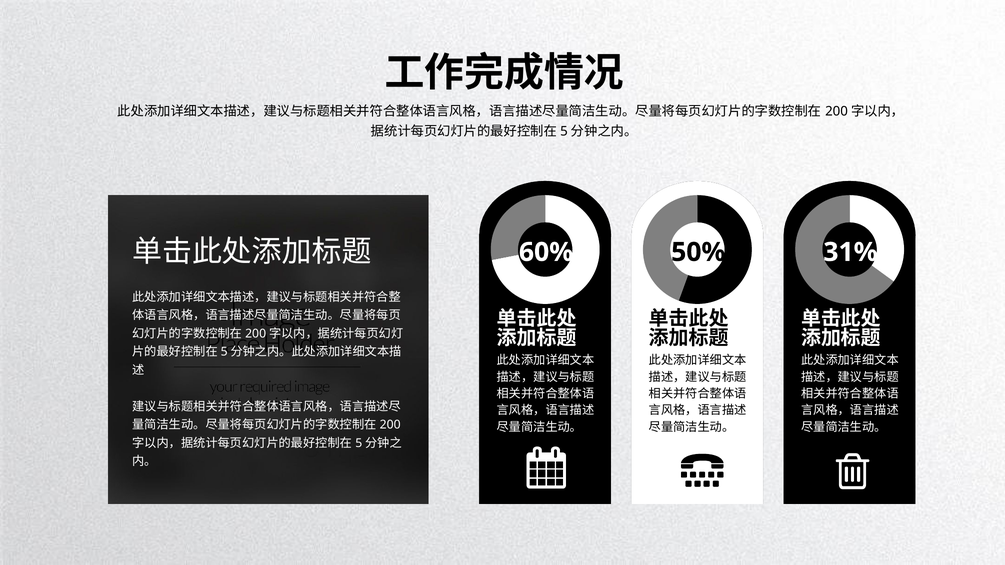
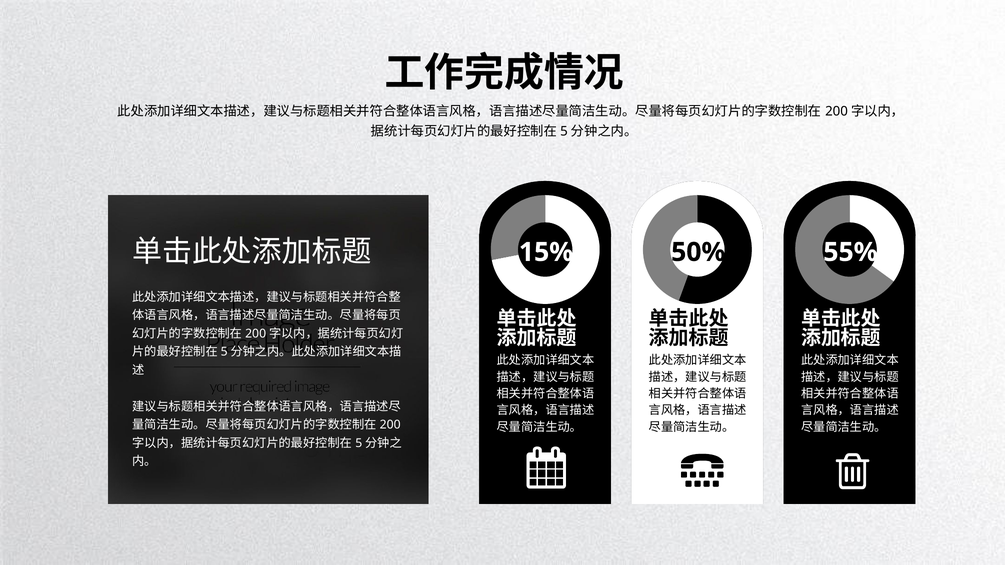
31%: 31% -> 55%
60%: 60% -> 15%
